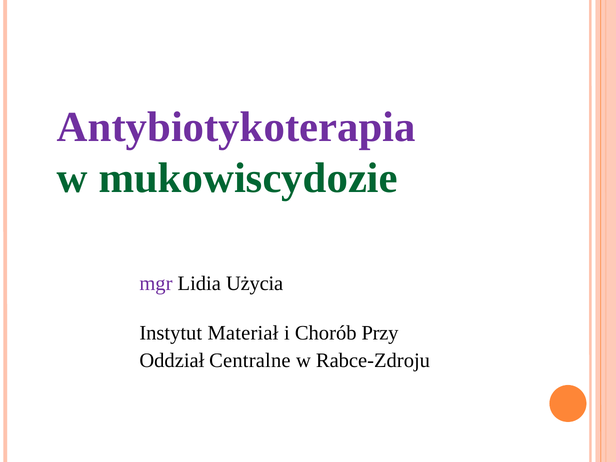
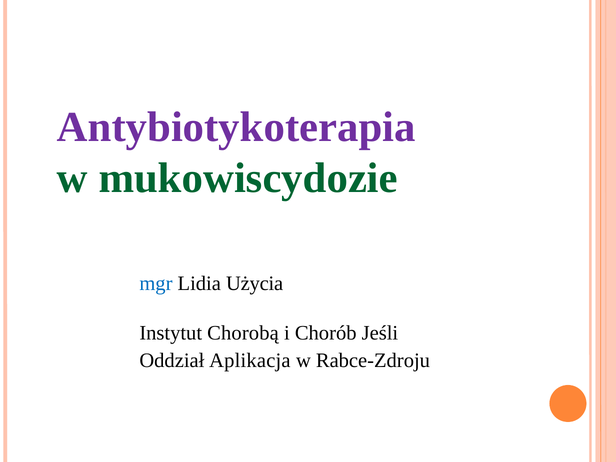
mgr colour: purple -> blue
Materiał: Materiał -> Chorobą
Przy: Przy -> Jeśli
Centralne: Centralne -> Aplikacja
